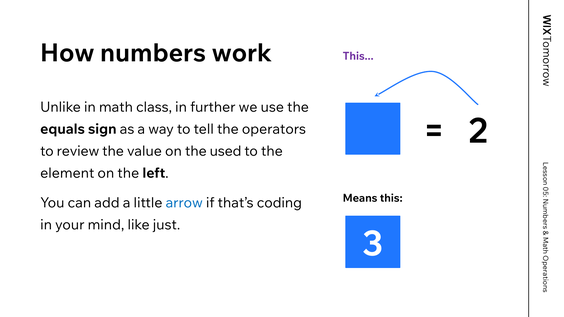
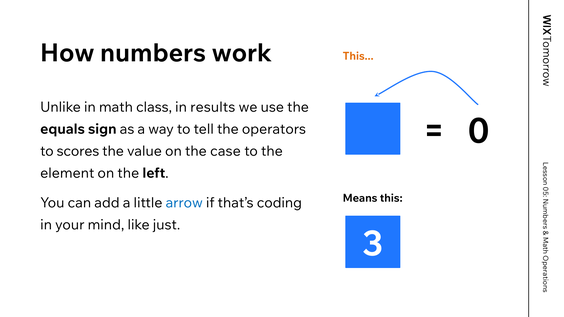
This at (358, 56) colour: purple -> orange
further: further -> results
2 at (478, 132): 2 -> 0
review: review -> scores
used: used -> case
